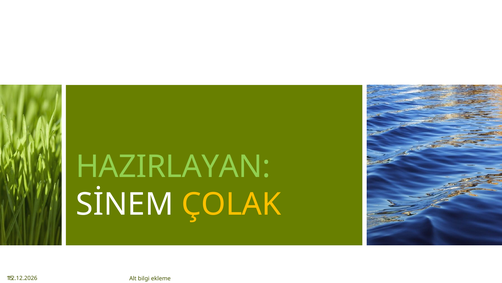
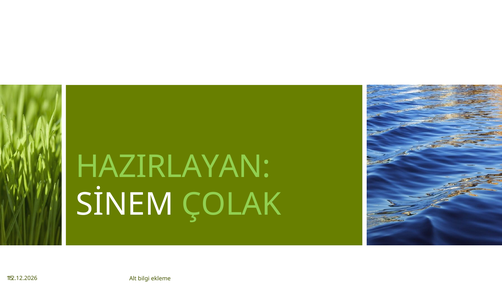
ÇOLAK colour: yellow -> light green
